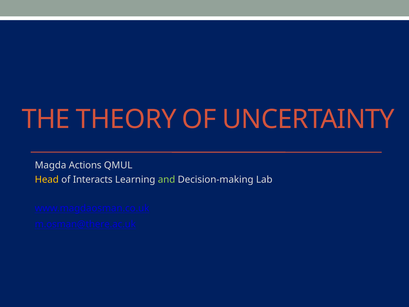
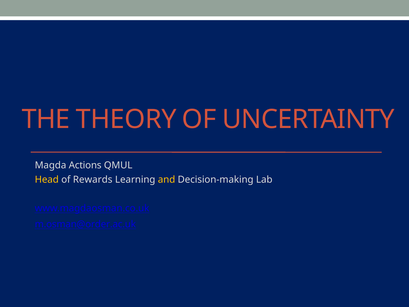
Interacts: Interacts -> Rewards
and colour: light green -> yellow
m.osman@there.ac.uk: m.osman@there.ac.uk -> m.osman@order.ac.uk
